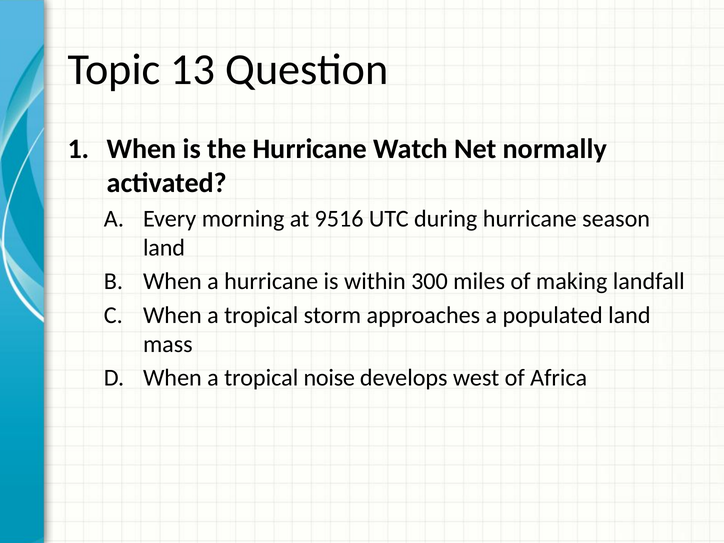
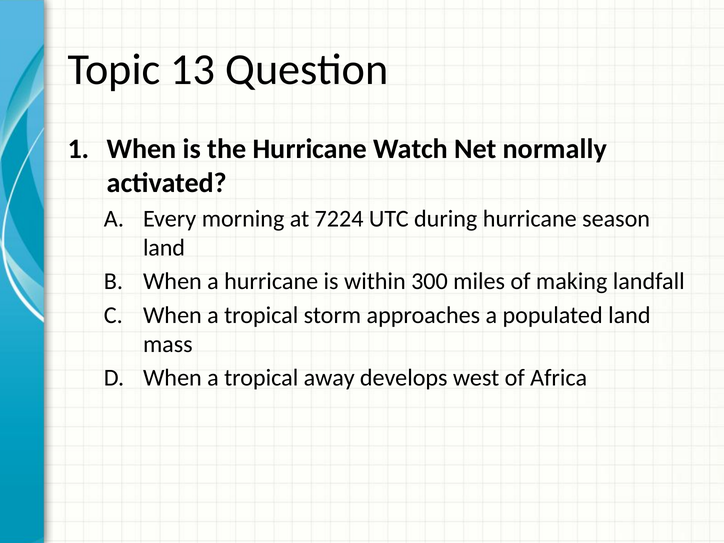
9516: 9516 -> 7224
noise: noise -> away
